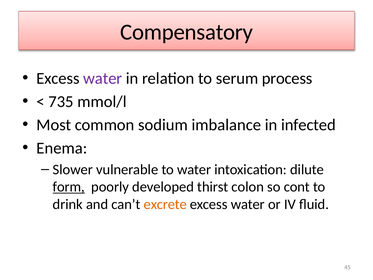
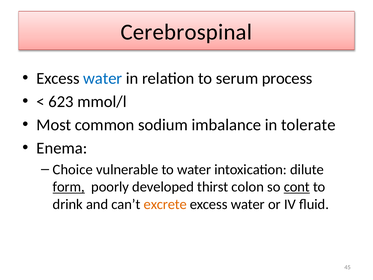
Compensatory: Compensatory -> Cerebrospinal
water at (103, 78) colour: purple -> blue
735: 735 -> 623
infected: infected -> tolerate
Slower: Slower -> Choice
cont underline: none -> present
